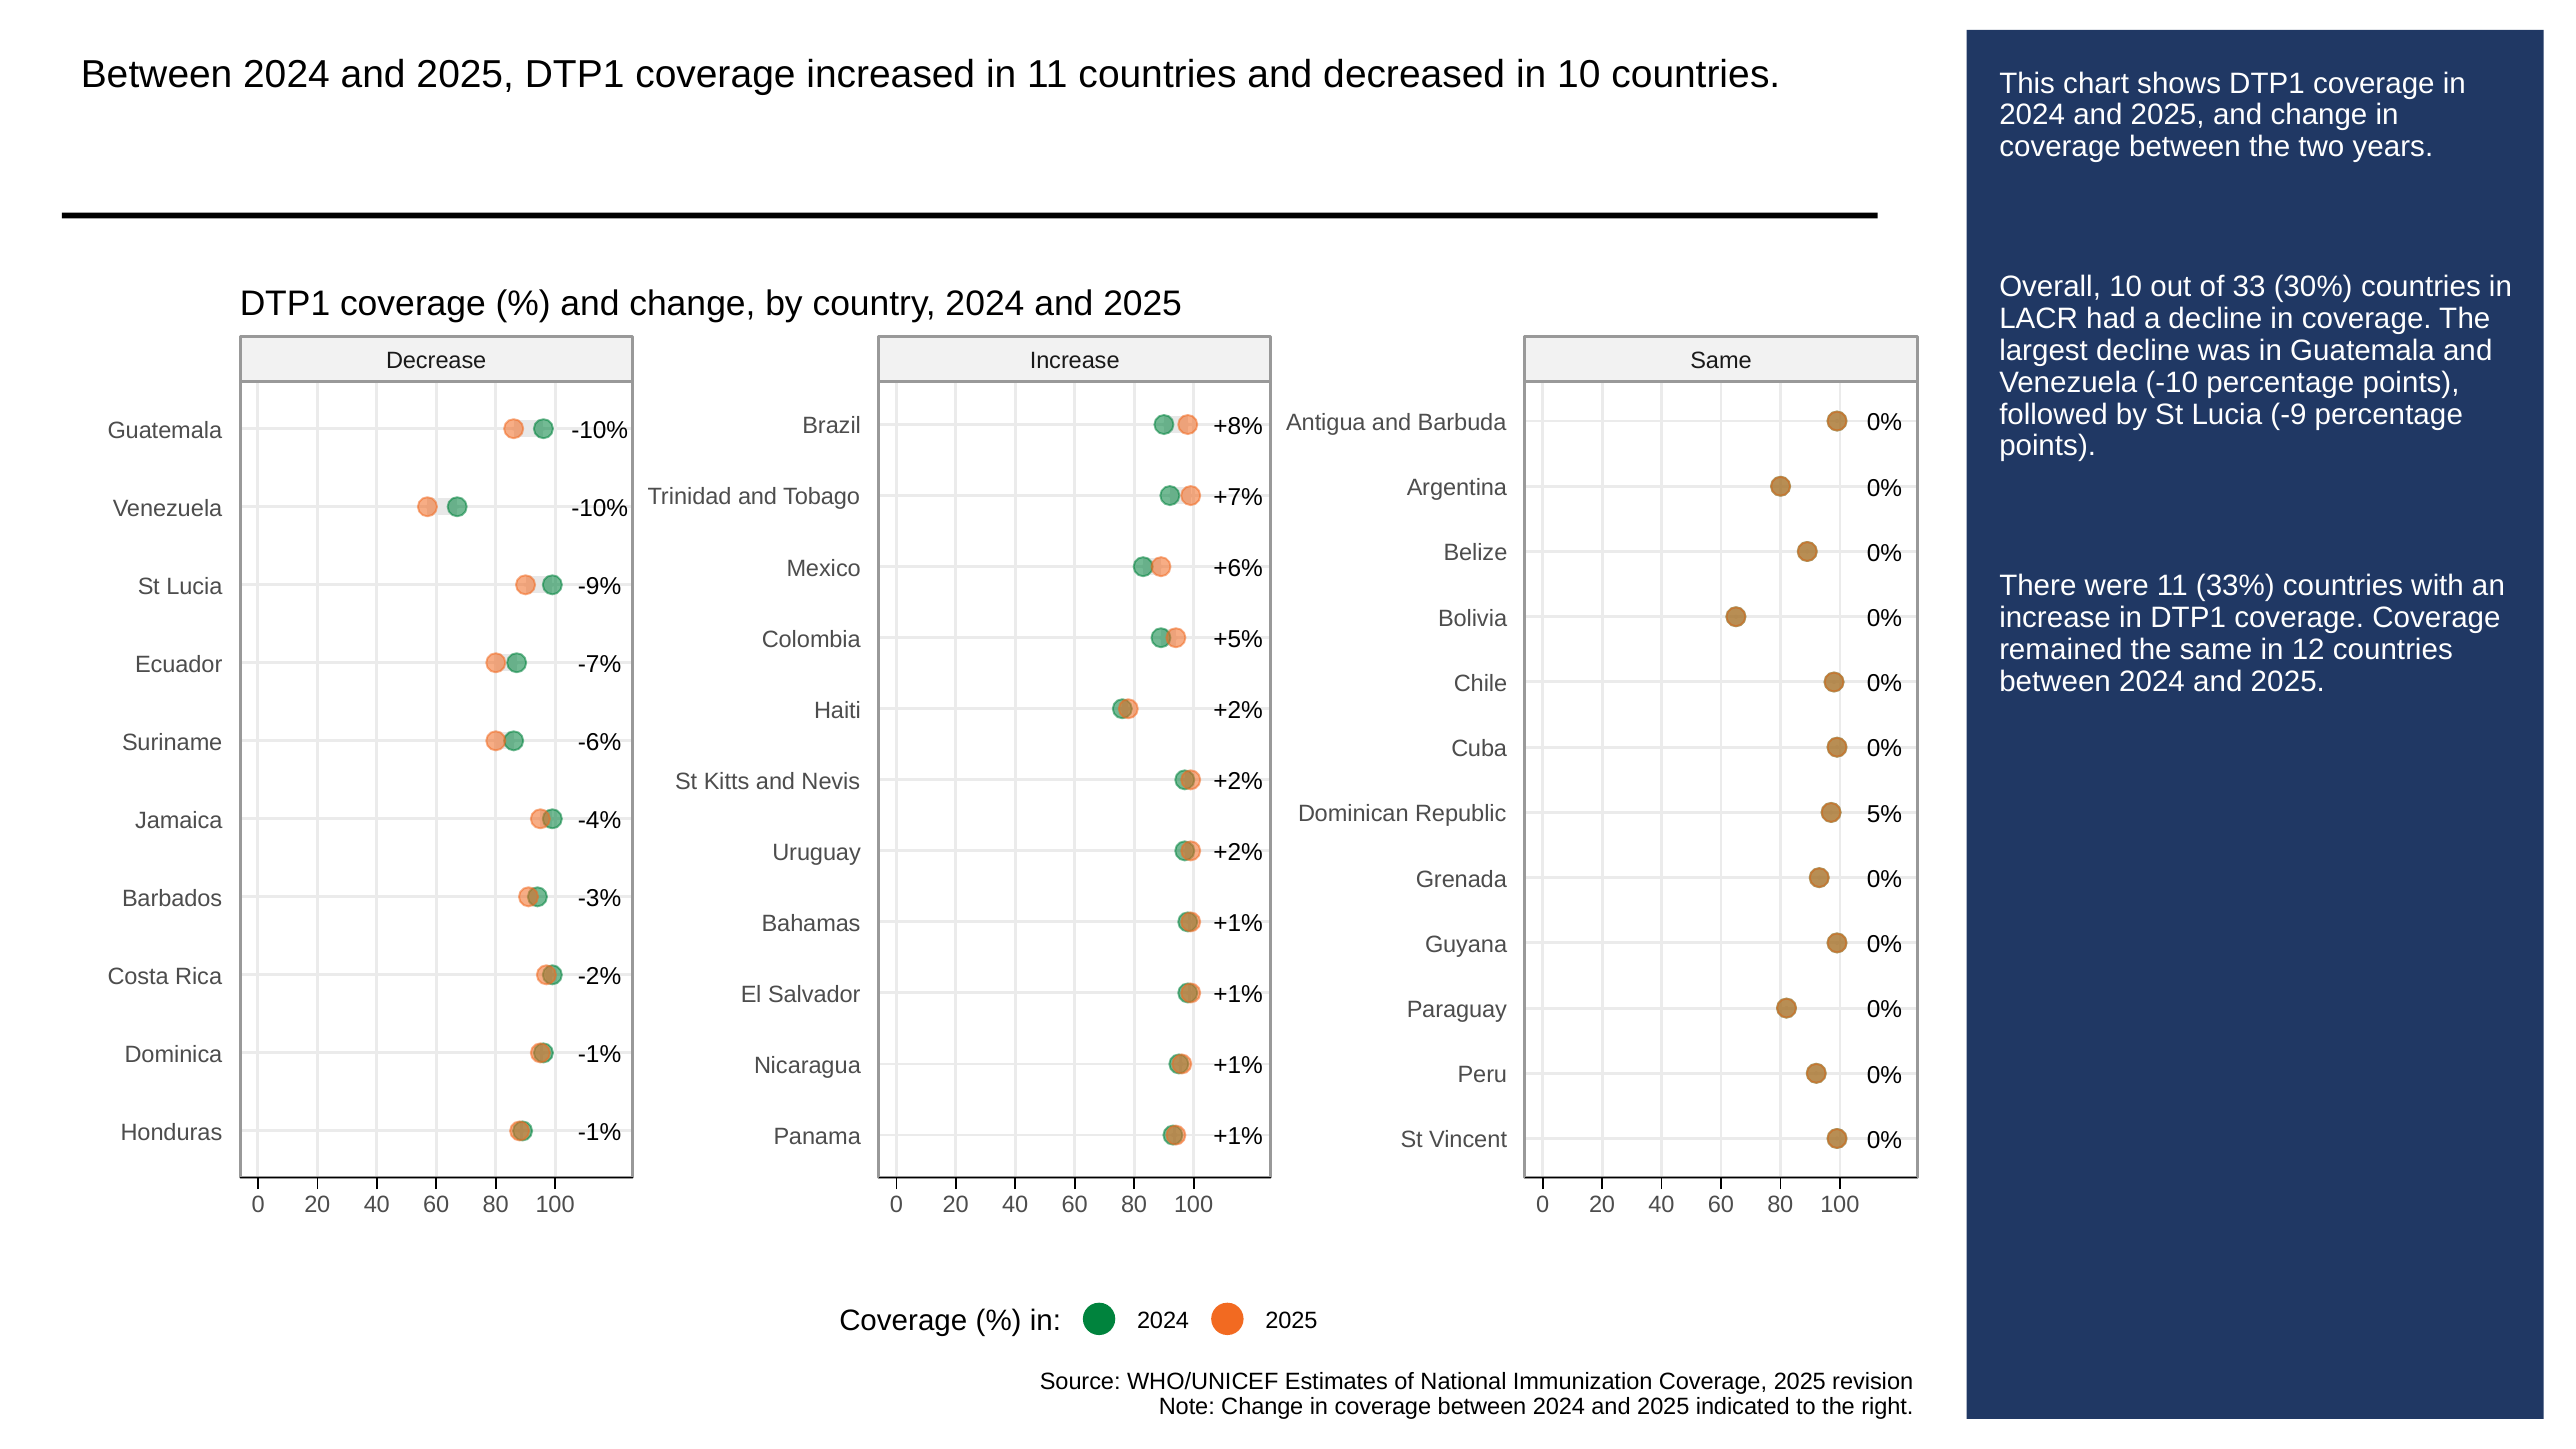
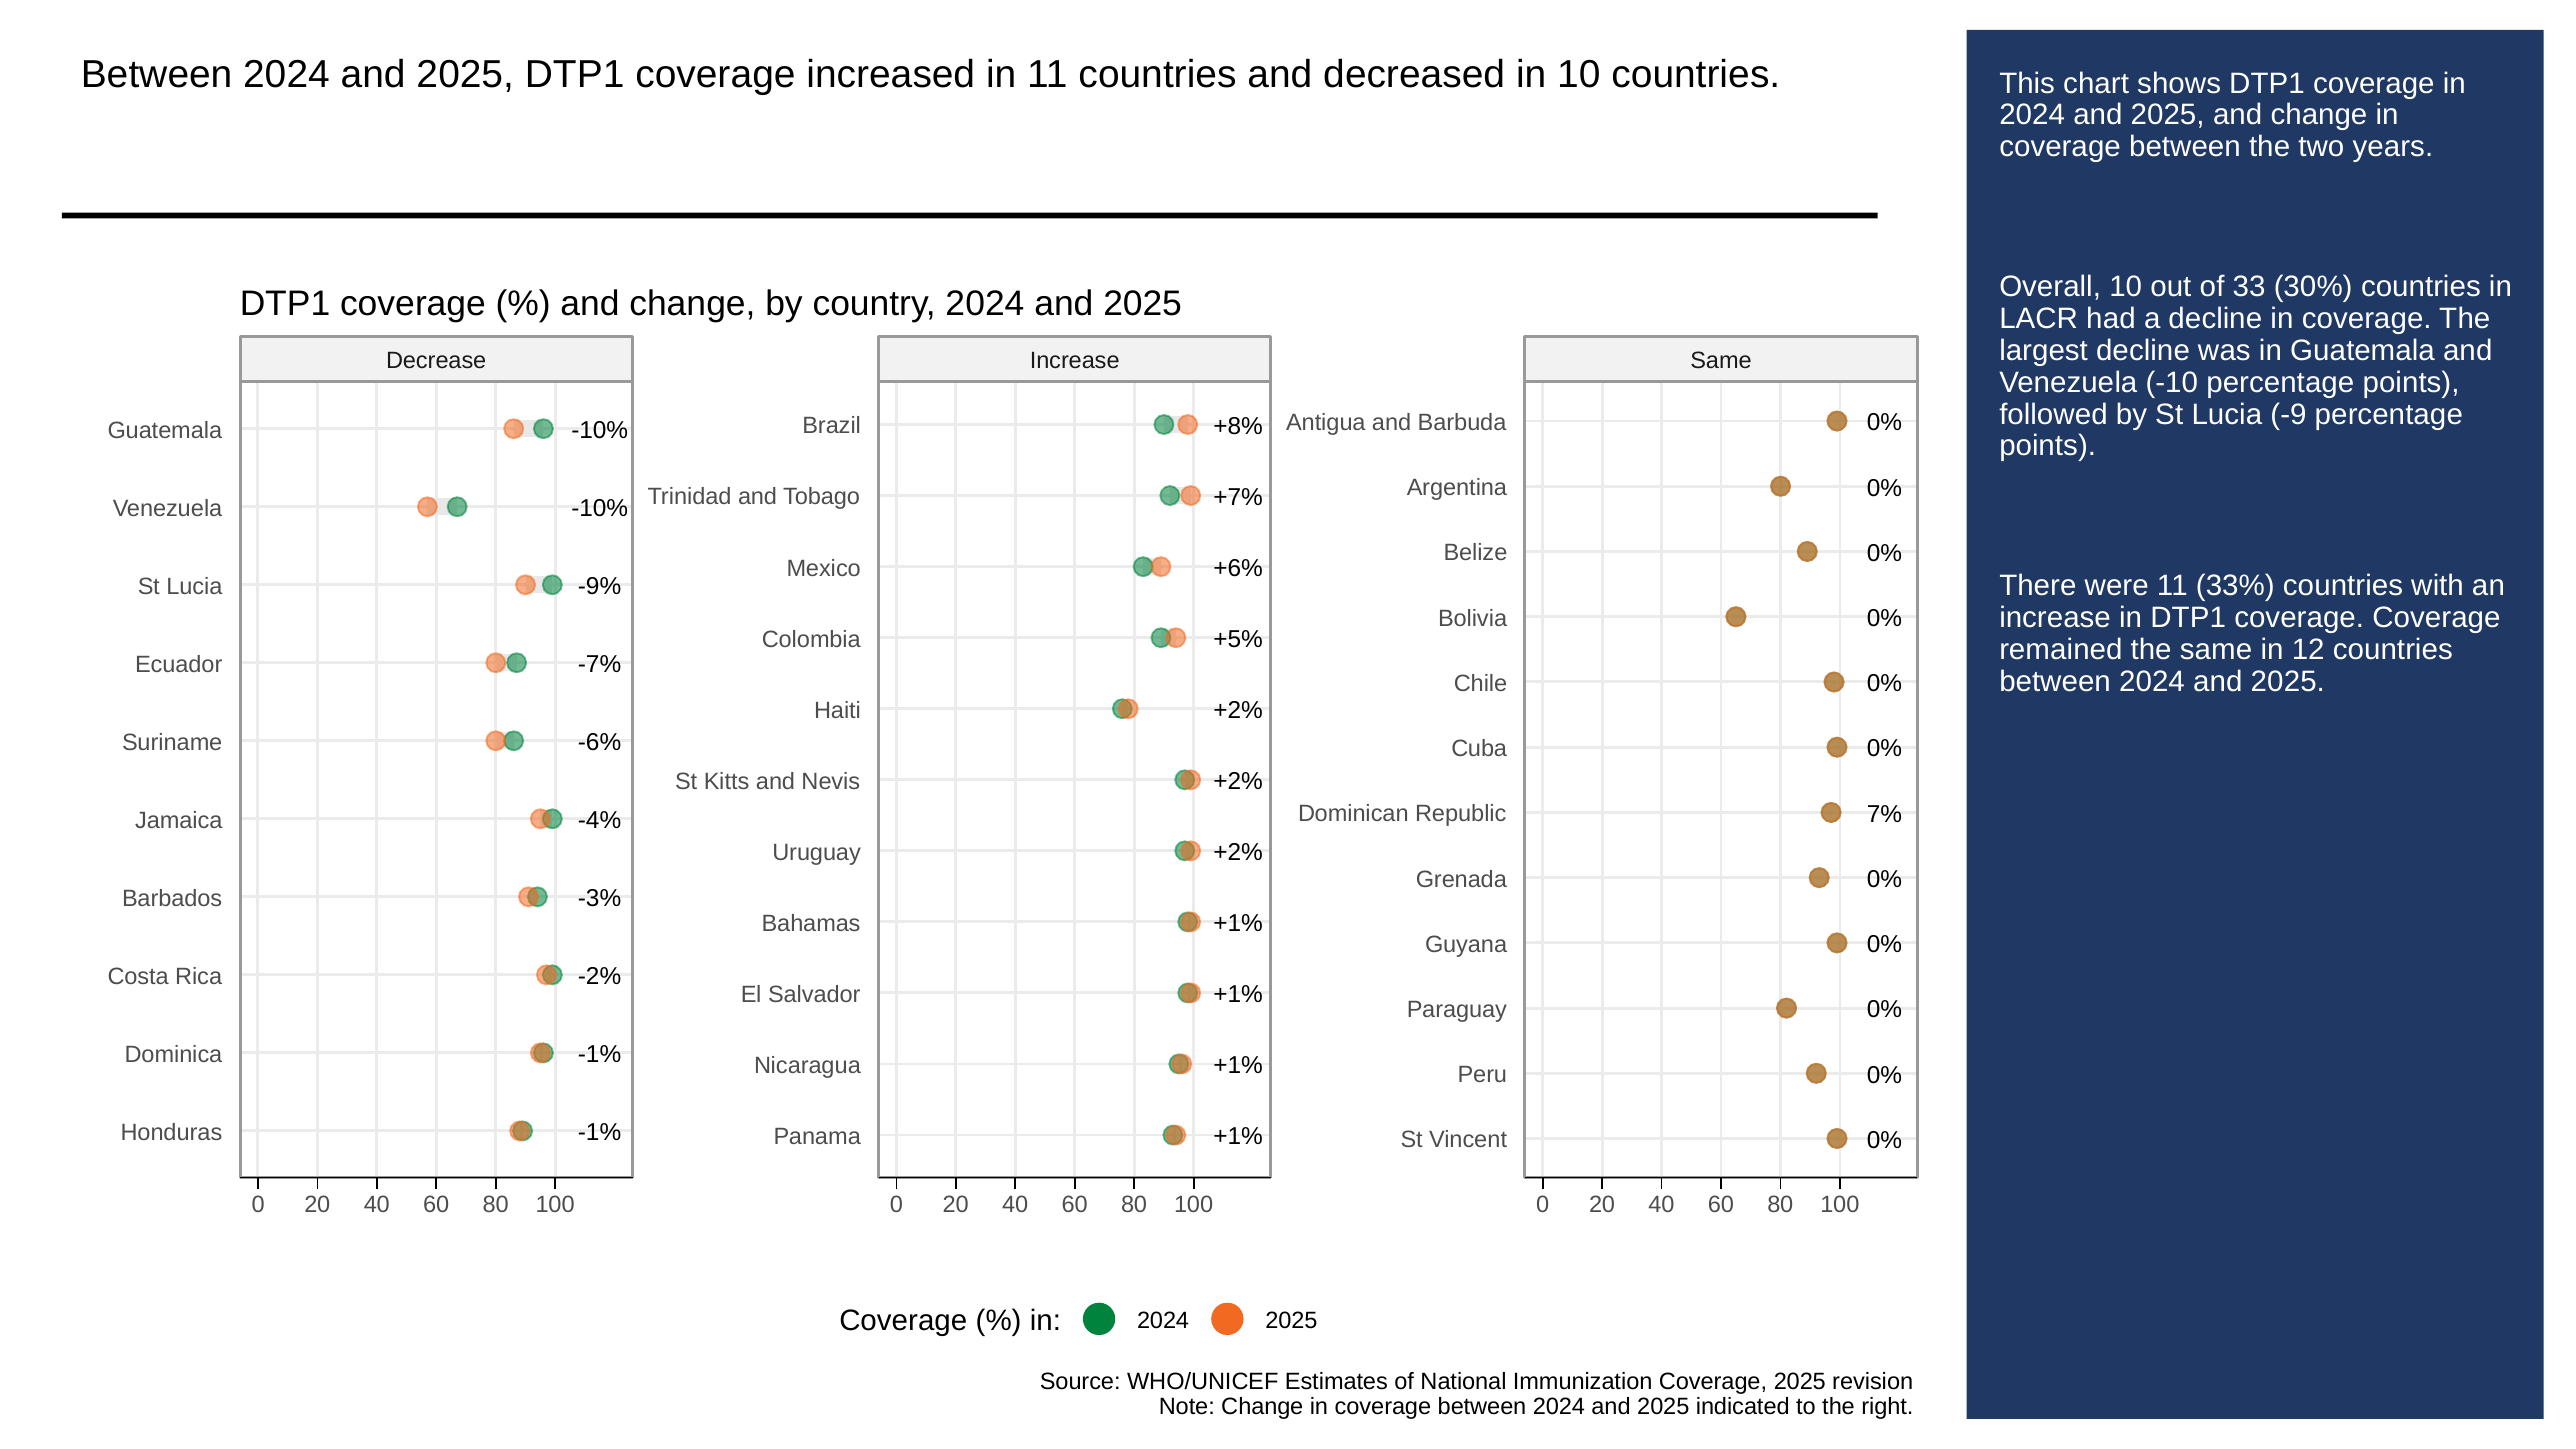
5%: 5% -> 7%
